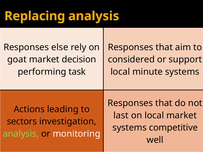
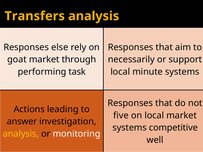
Replacing: Replacing -> Transfers
decision: decision -> through
considered: considered -> necessarily
last: last -> five
sectors: sectors -> answer
analysis at (21, 134) colour: light green -> yellow
